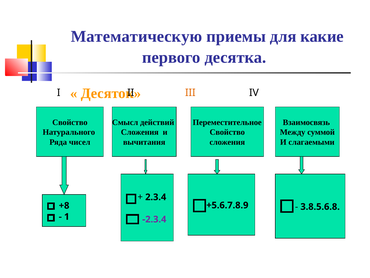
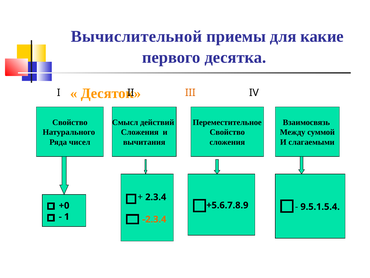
Математическую: Математическую -> Вычислительной
3.8.5.6.8: 3.8.5.6.8 -> 9.5.1.5.4
+8: +8 -> +0
-2.3.4 colour: purple -> orange
